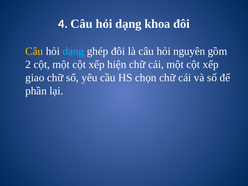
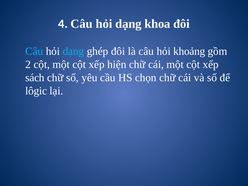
Câu at (34, 51) colour: yellow -> light blue
nguyên: nguyên -> khoảng
giao: giao -> sách
phần: phần -> lôgic
